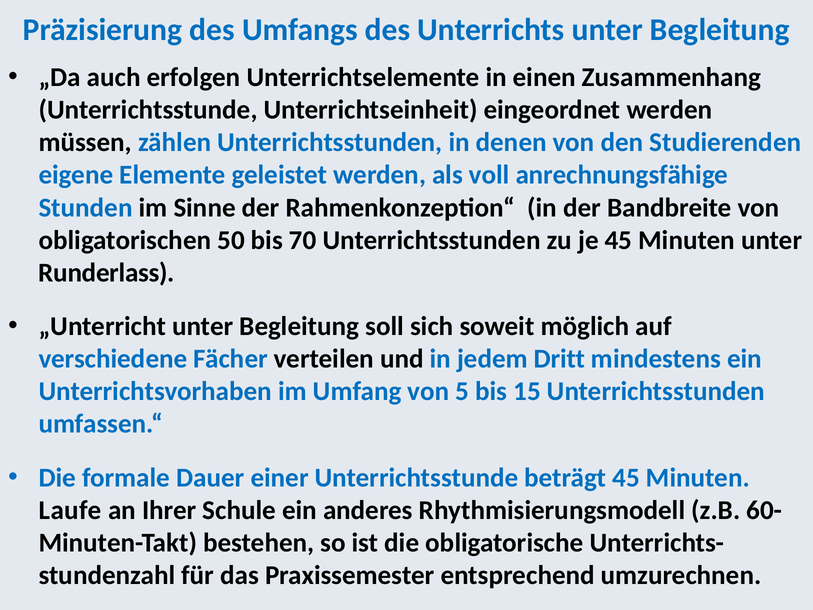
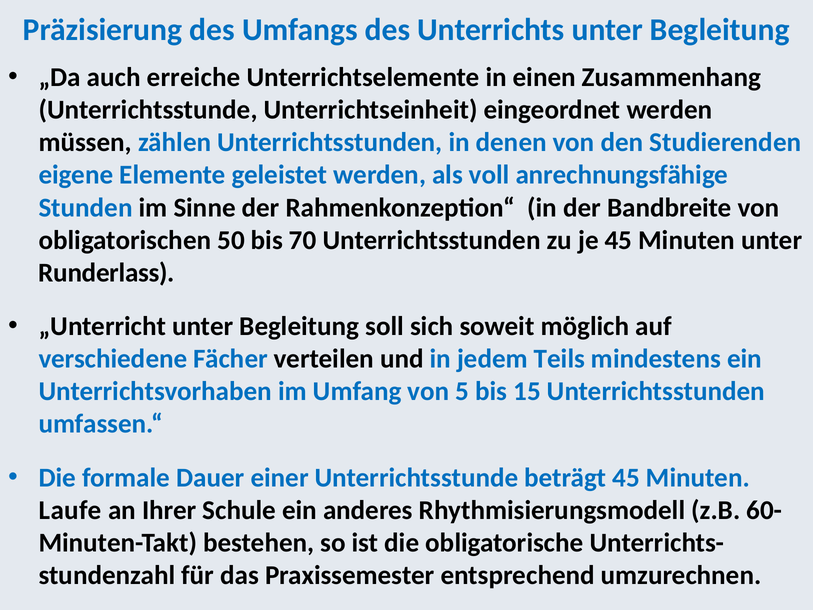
erfolgen: erfolgen -> erreiche
Dritt: Dritt -> Teils
